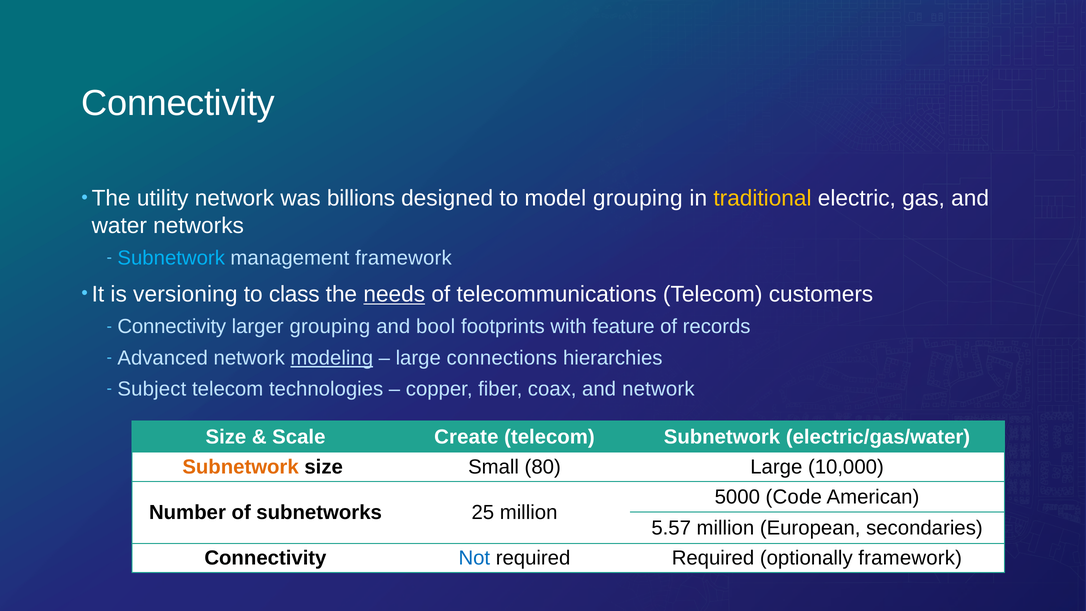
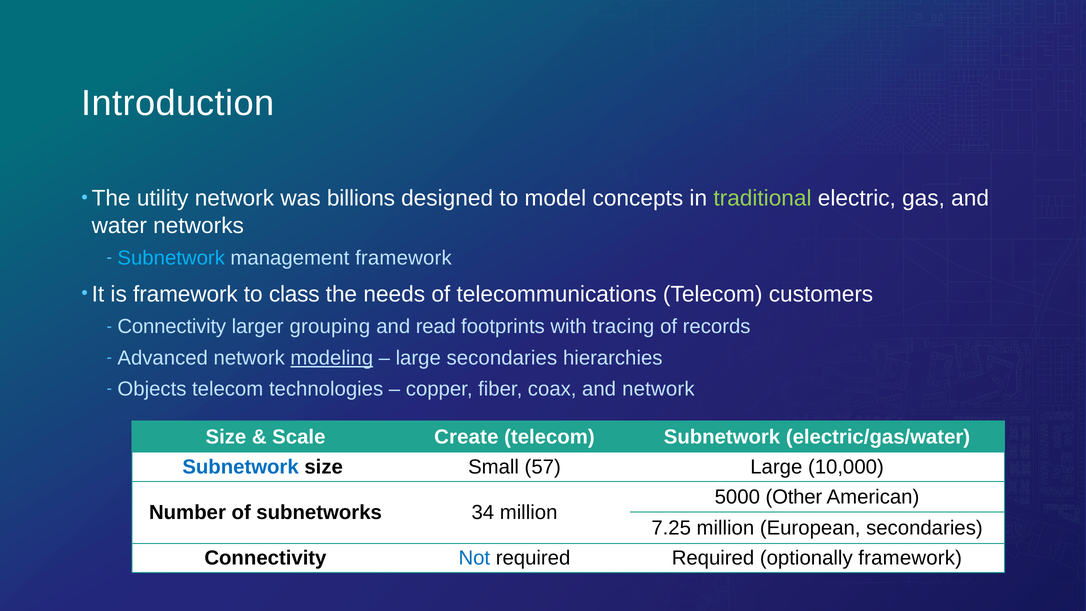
Connectivity at (178, 103): Connectivity -> Introduction
model grouping: grouping -> concepts
traditional colour: yellow -> light green
is versioning: versioning -> framework
needs underline: present -> none
bool: bool -> read
feature: feature -> tracing
large connections: connections -> secondaries
Subject: Subject -> Objects
Subnetwork at (241, 467) colour: orange -> blue
80: 80 -> 57
Code: Code -> Other
25: 25 -> 34
5.57: 5.57 -> 7.25
